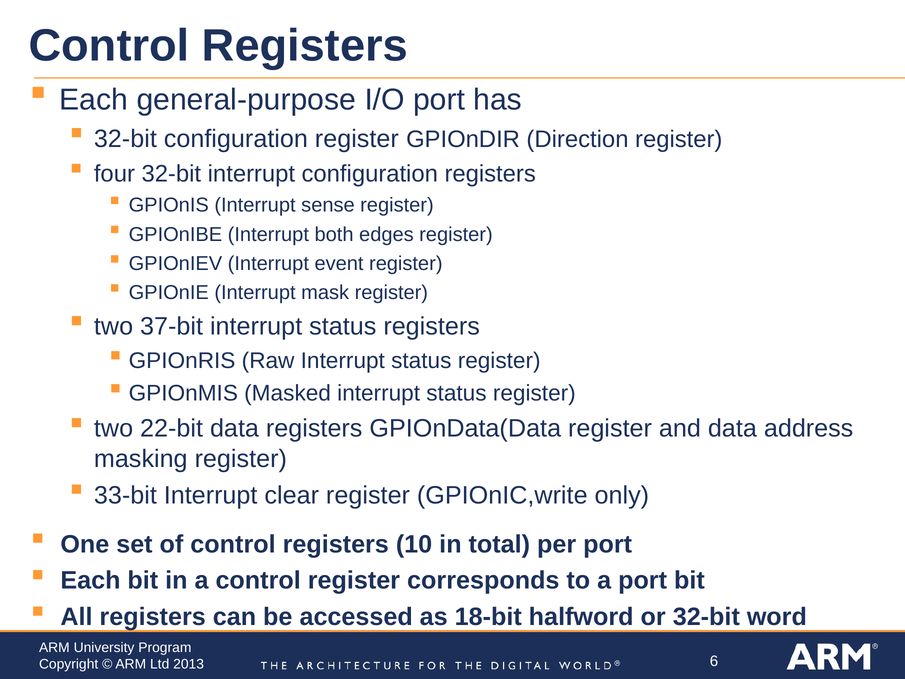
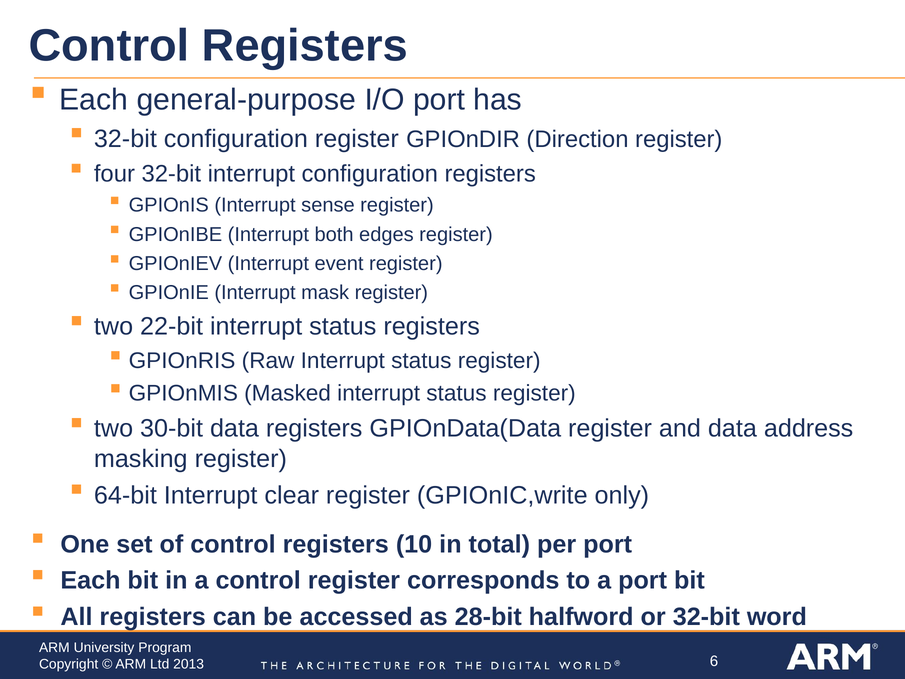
37-bit: 37-bit -> 22-bit
22-bit: 22-bit -> 30-bit
33-bit: 33-bit -> 64-bit
18-bit: 18-bit -> 28-bit
